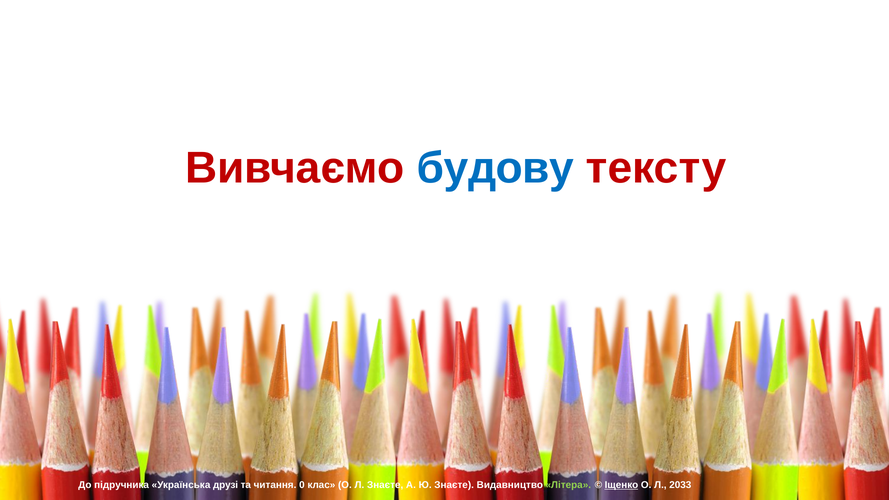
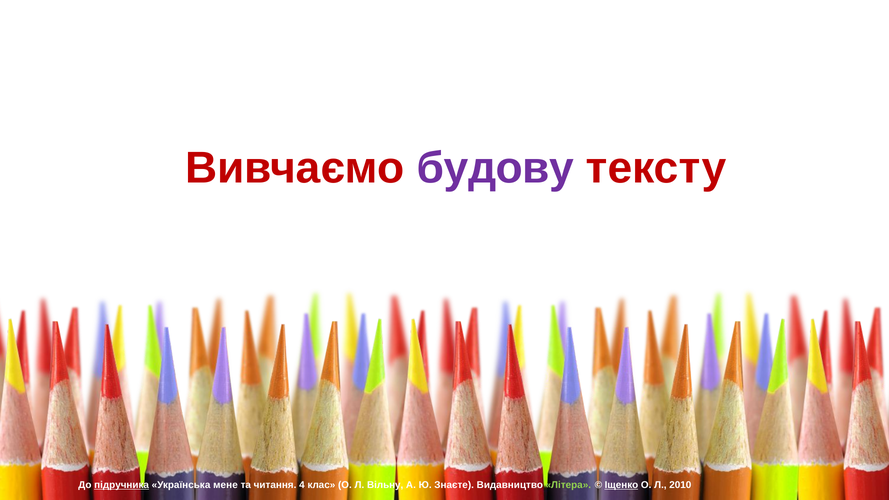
будову colour: blue -> purple
підручника underline: none -> present
друзі: друзі -> мене
0: 0 -> 4
Л Знаєте: Знаєте -> Вільну
2033: 2033 -> 2010
